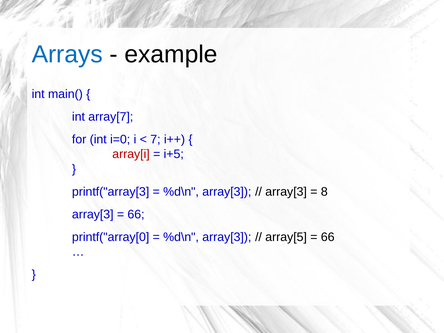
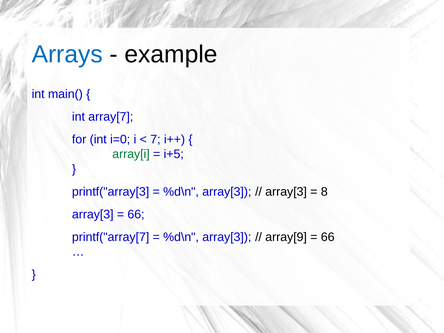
array[i colour: red -> green
printf("array[0: printf("array[0 -> printf("array[7
array[5: array[5 -> array[9
